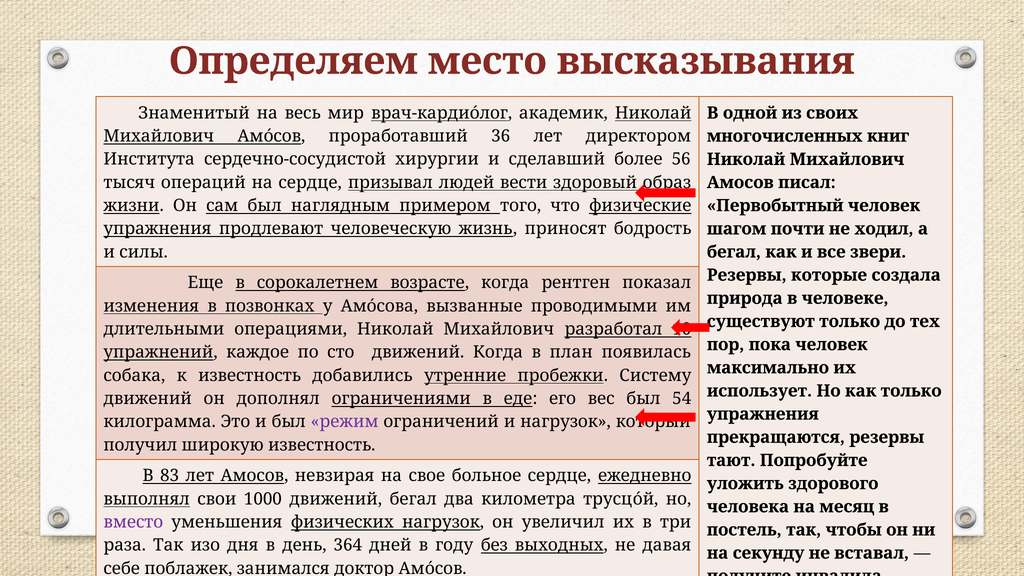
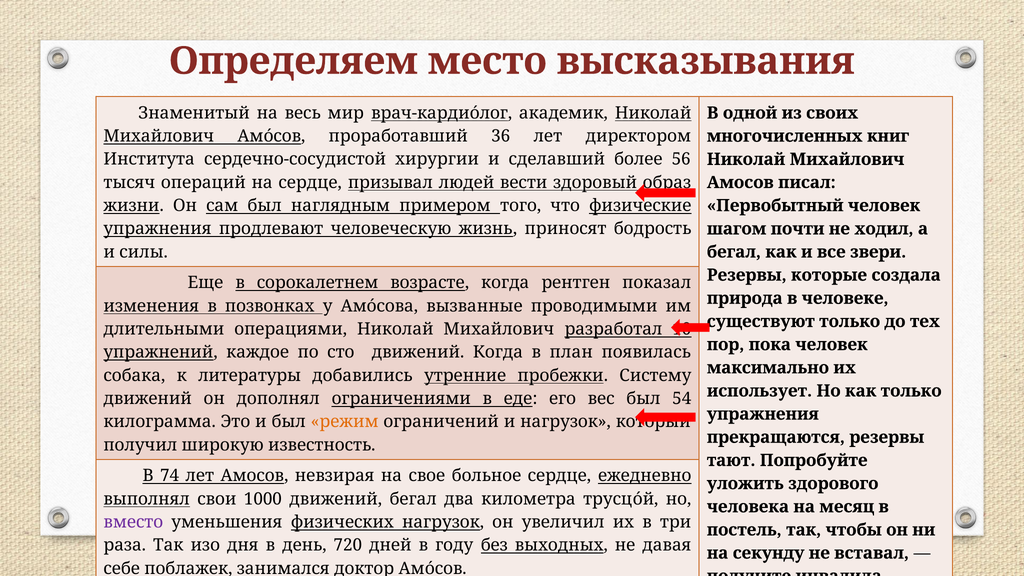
к известность: известность -> литературы
режим colour: purple -> orange
83: 83 -> 74
364: 364 -> 720
